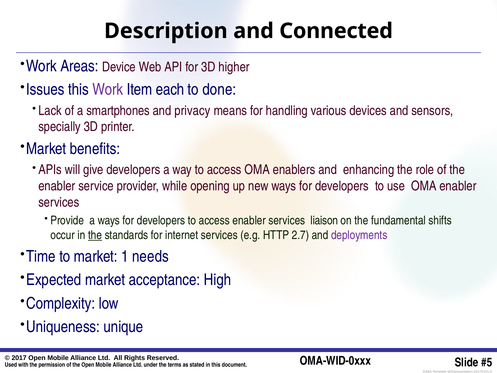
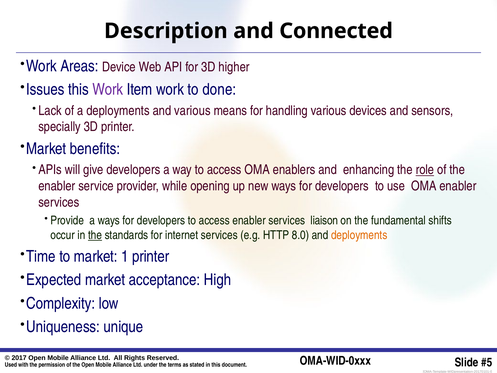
Item each: each -> work
a smartphones: smartphones -> deployments
and privacy: privacy -> various
role underline: none -> present
2.7: 2.7 -> 8.0
deployments at (359, 235) colour: purple -> orange
1 needs: needs -> printer
